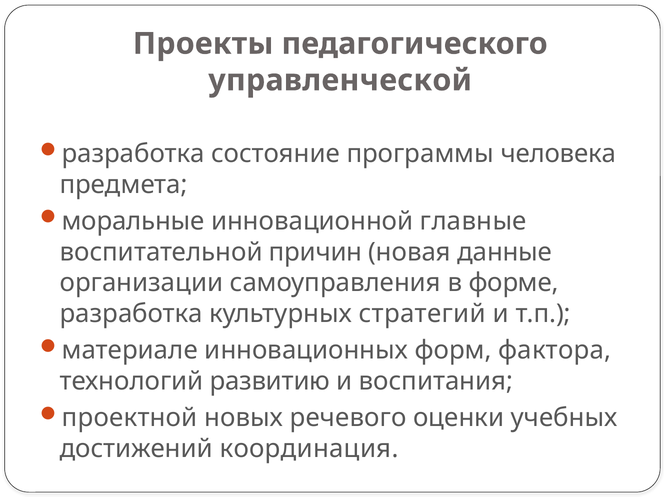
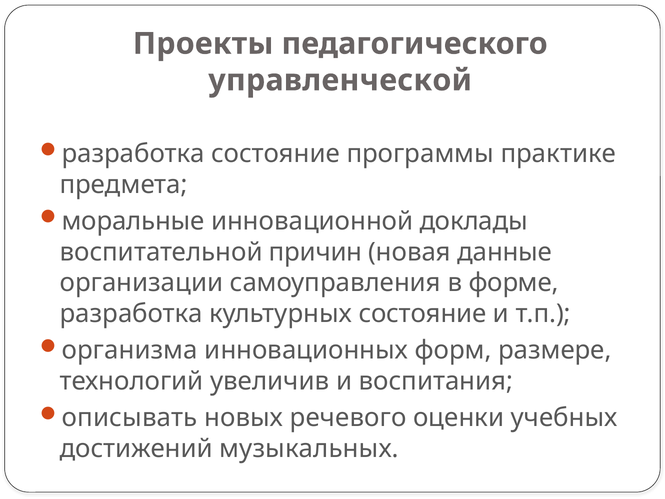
человека: человека -> практике
главные: главные -> доклады
культурных стратегий: стратегий -> состояние
материале: материале -> организма
фактора: фактора -> размере
развитию: развитию -> увеличив
проектной: проектной -> описывать
координация: координация -> музыкальных
